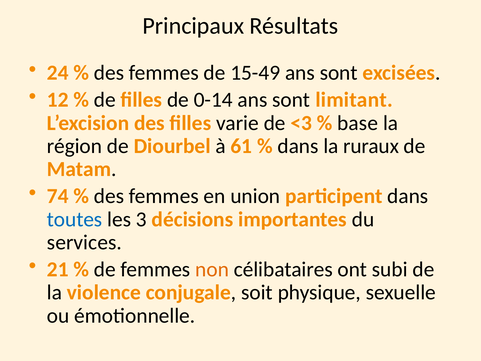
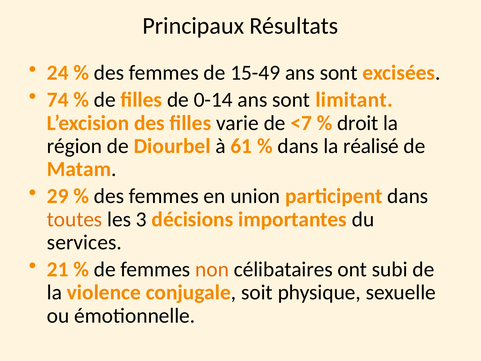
12: 12 -> 74
<3: <3 -> <7
base: base -> droit
ruraux: ruraux -> réalisé
74: 74 -> 29
toutes colour: blue -> orange
